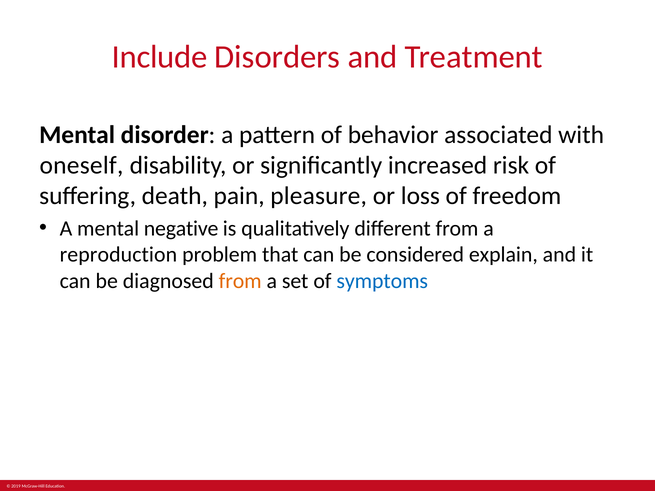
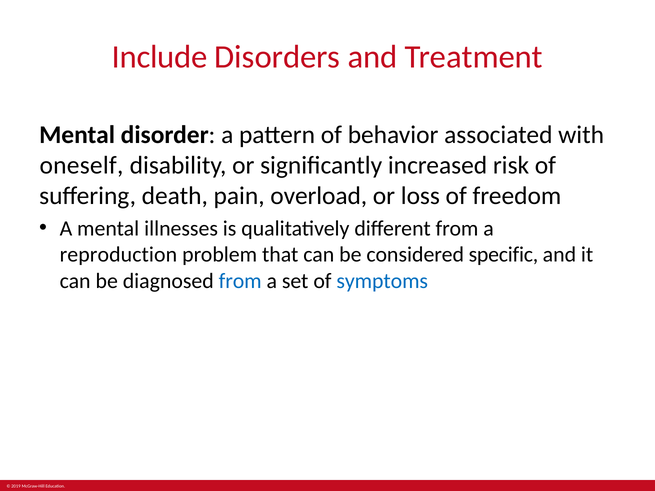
pleasure: pleasure -> overload
negative: negative -> illnesses
explain: explain -> specific
from at (240, 281) colour: orange -> blue
